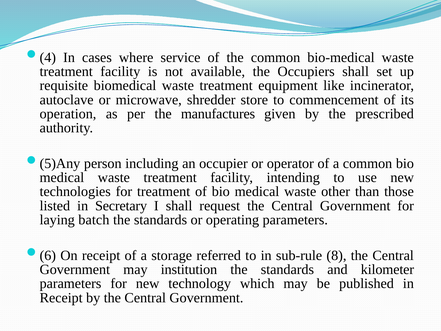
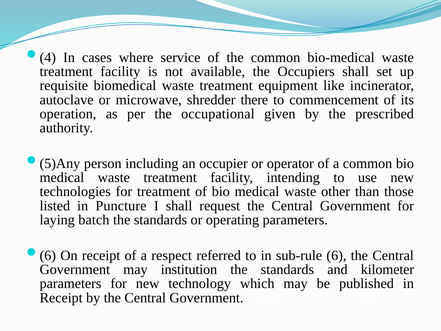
store: store -> there
manufactures: manufactures -> occupational
Secretary: Secretary -> Puncture
storage: storage -> respect
8: 8 -> 6
